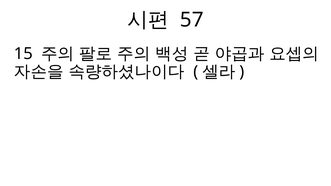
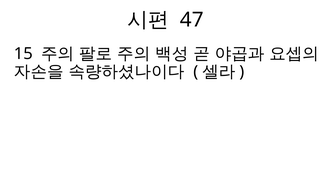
57: 57 -> 47
